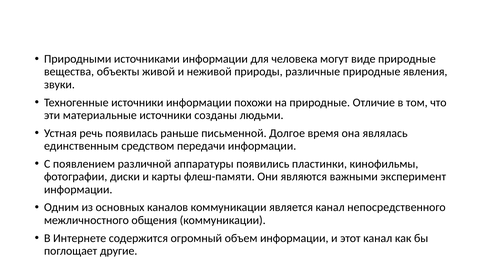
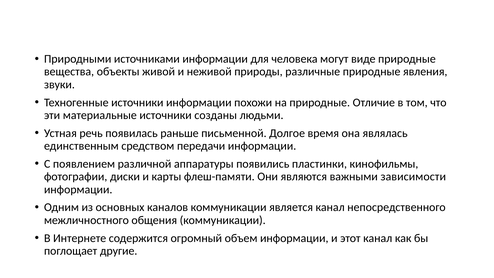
эксперимент: эксперимент -> зависимости
